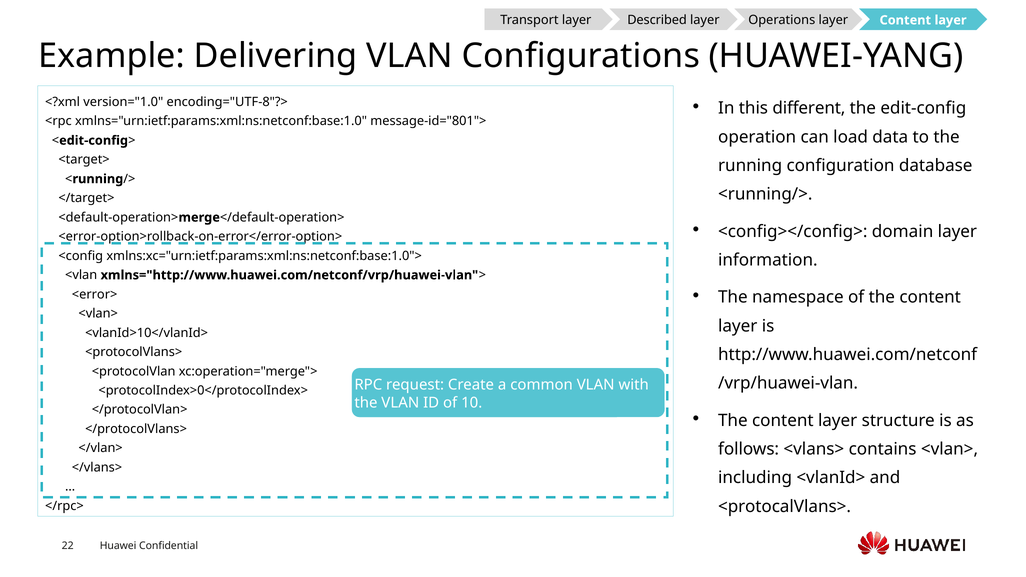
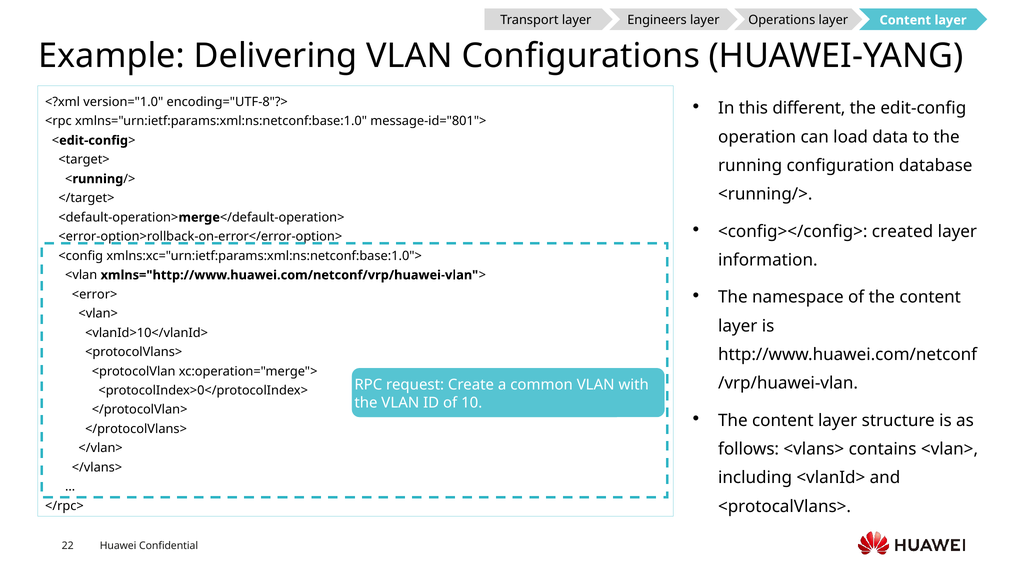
Described: Described -> Engineers
domain: domain -> created
